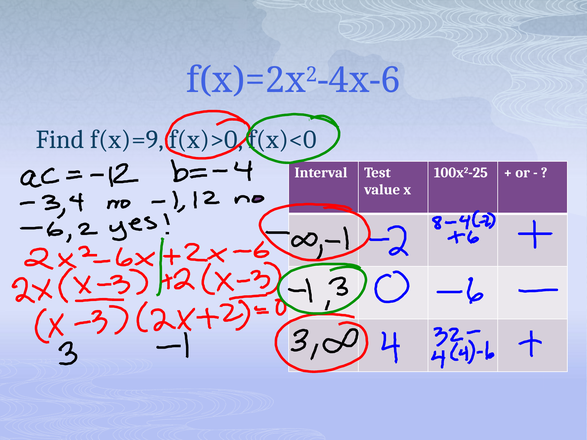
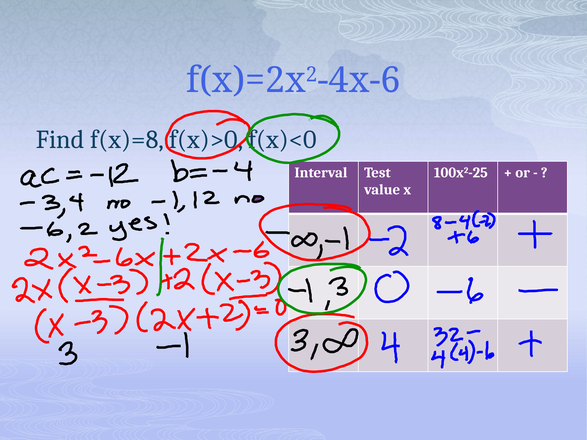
f(x)=9: f(x)=9 -> f(x)=8
